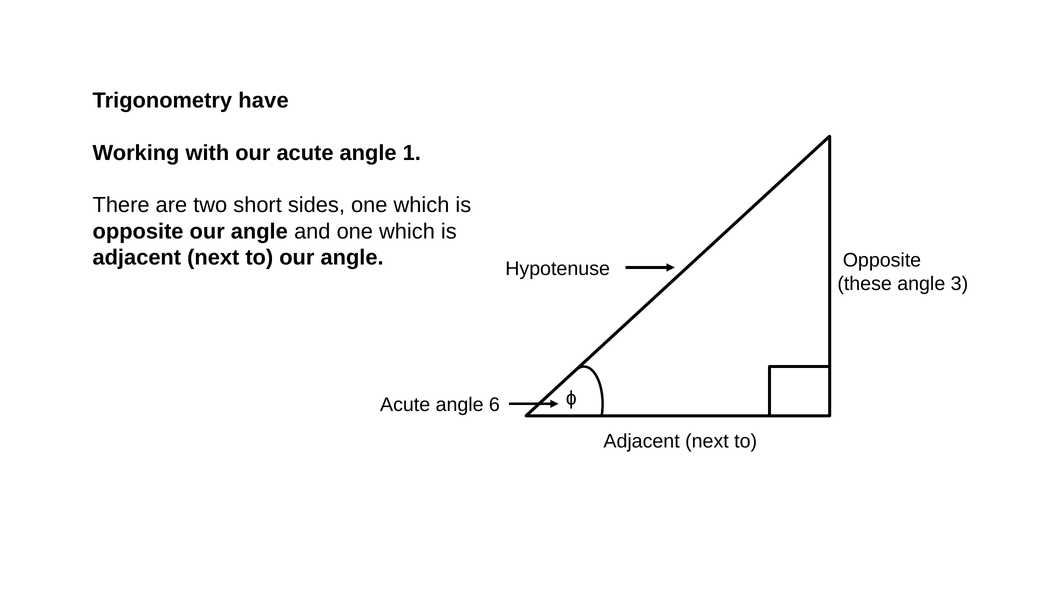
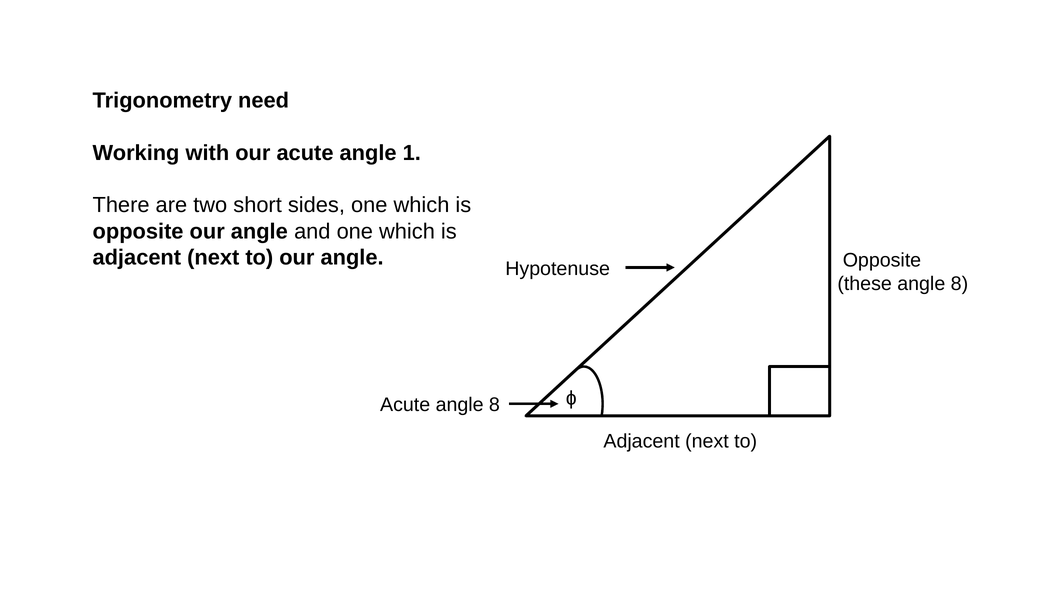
have: have -> need
3 at (959, 284): 3 -> 8
Acute angle 6: 6 -> 8
